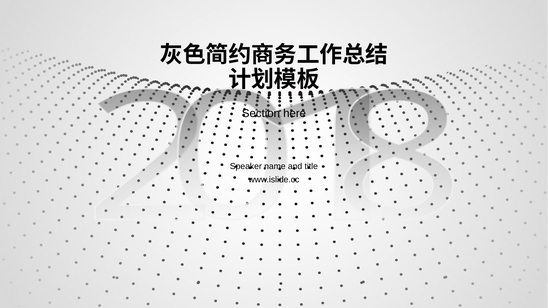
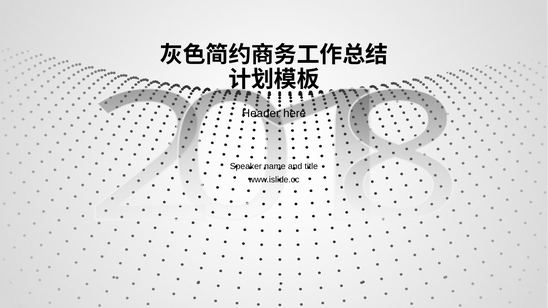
Section: Section -> Header
